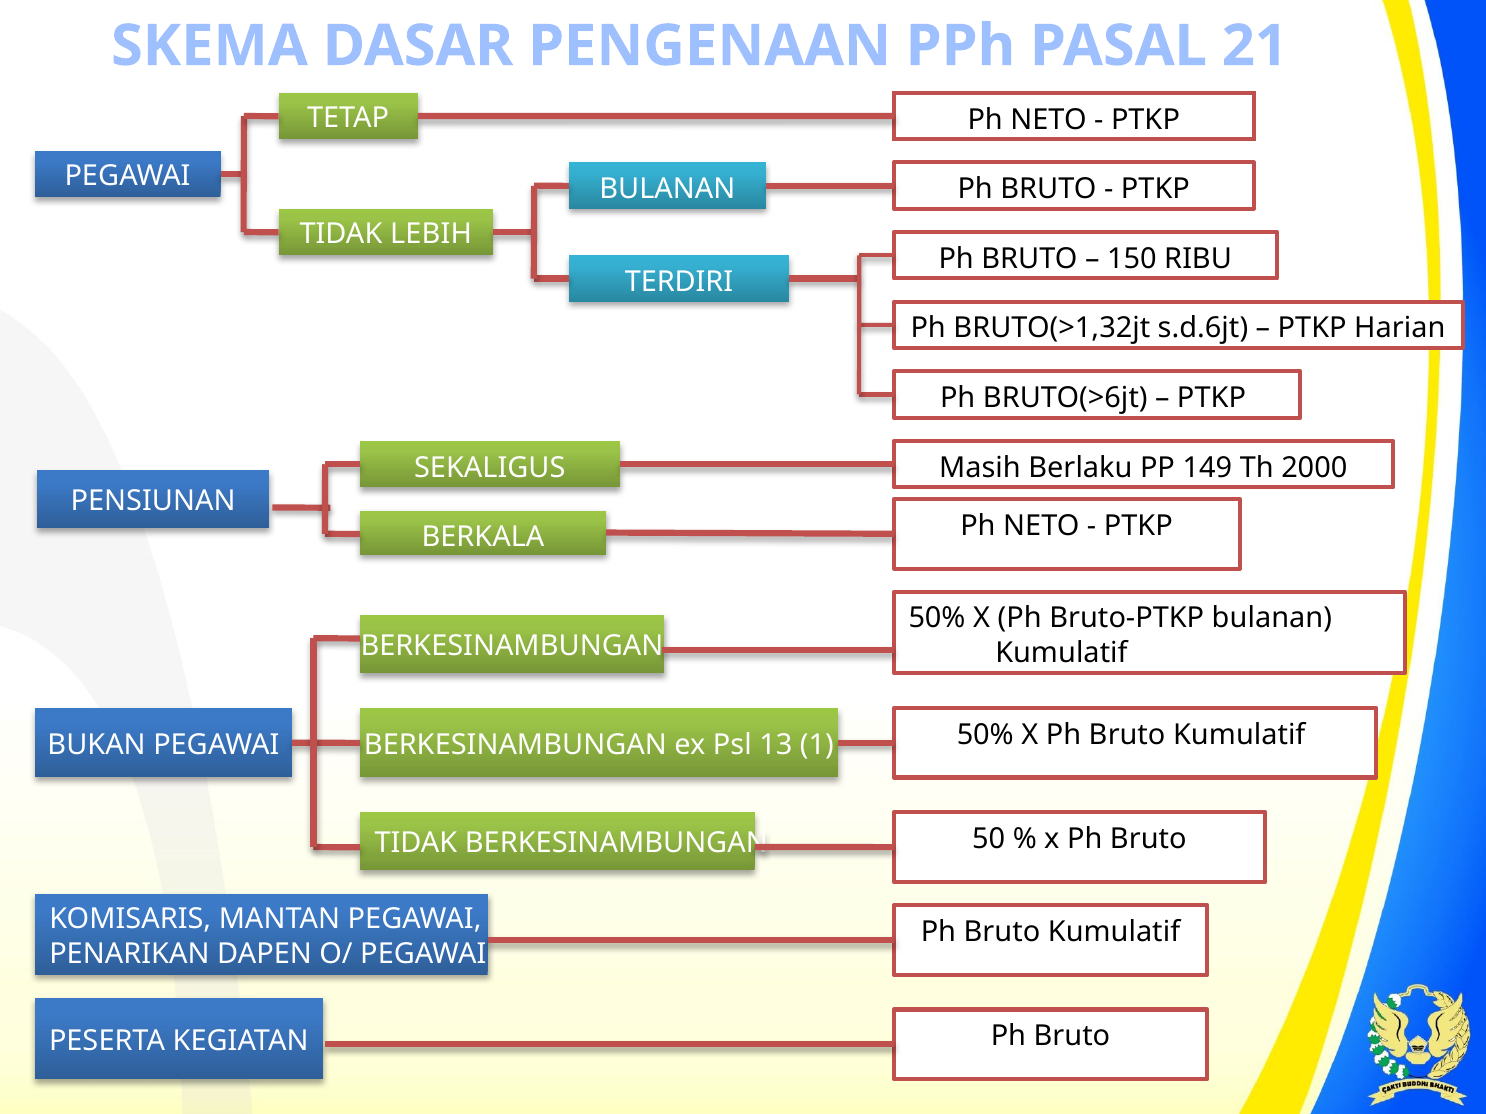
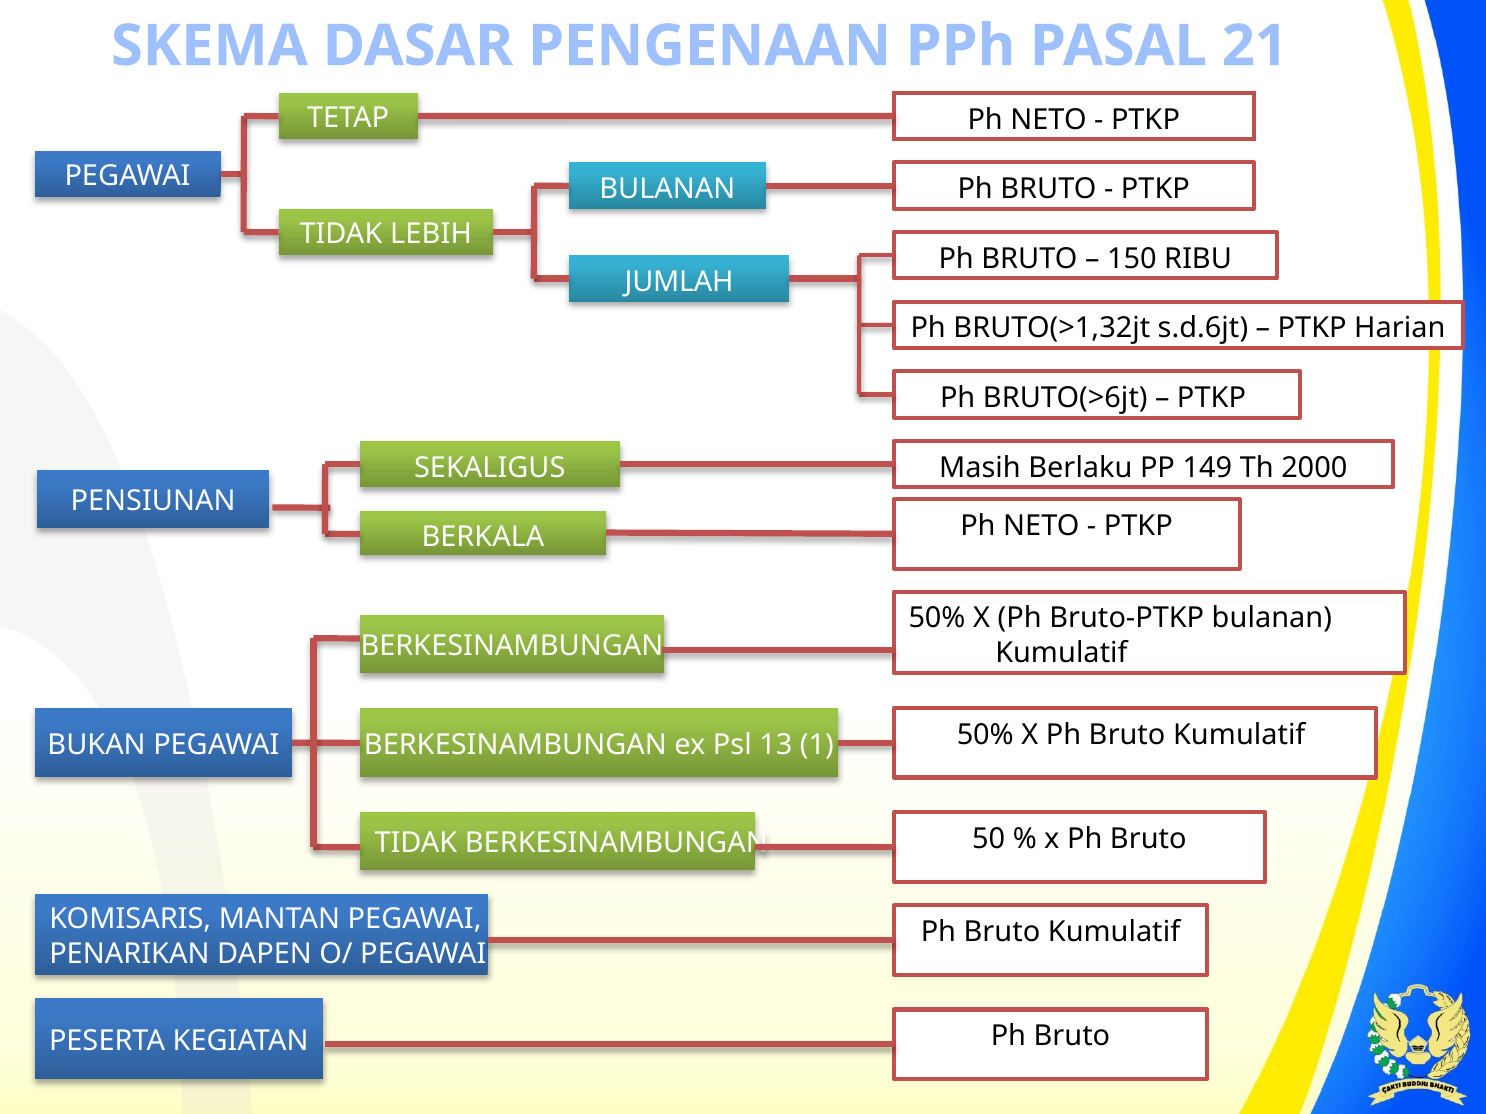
TERDIRI: TERDIRI -> JUMLAH
